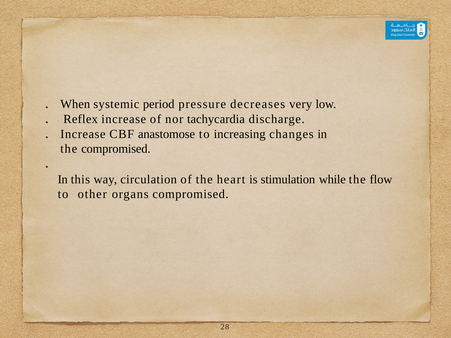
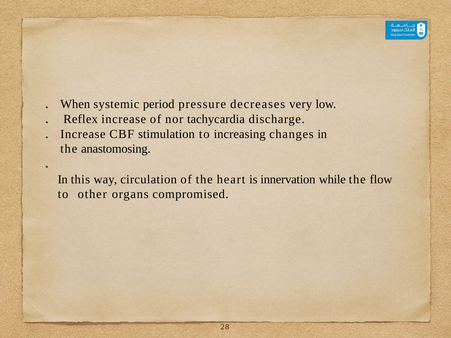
anastomose: anastomose -> stimulation
the compromised: compromised -> anastomosing
stimulation: stimulation -> innervation
